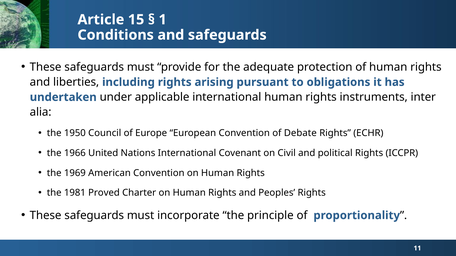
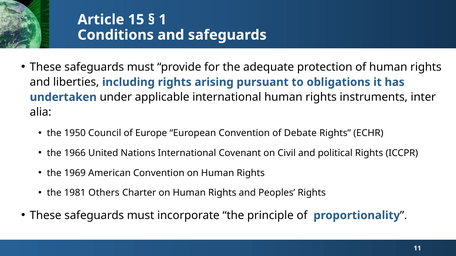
Proved: Proved -> Others
